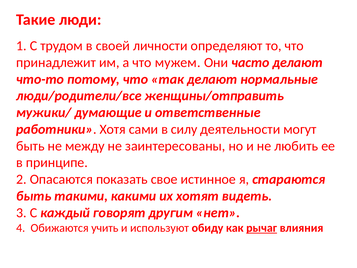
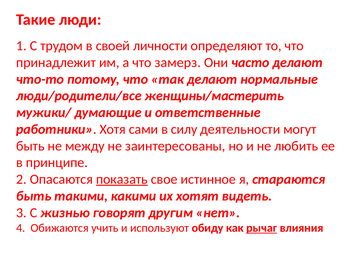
мужем: мужем -> замерз
женщины/отправить: женщины/отправить -> женщины/мастерить
показать underline: none -> present
каждый: каждый -> жизнью
